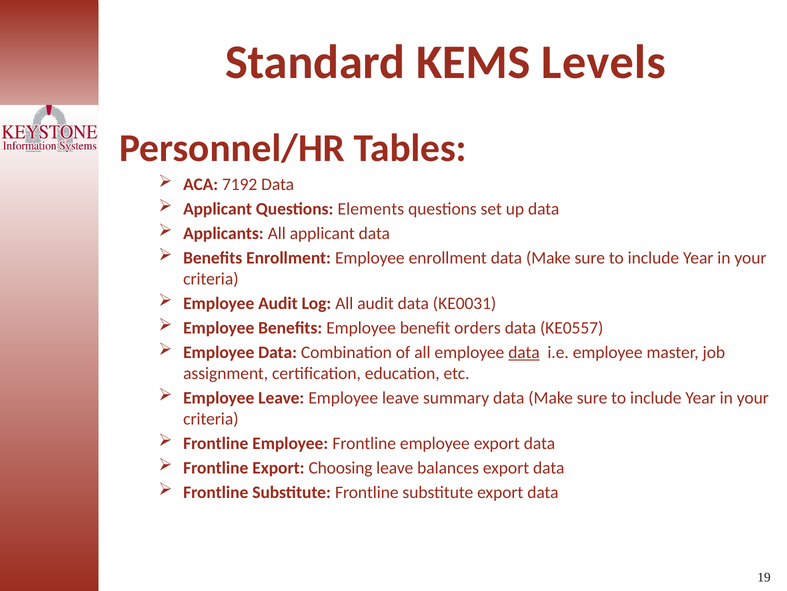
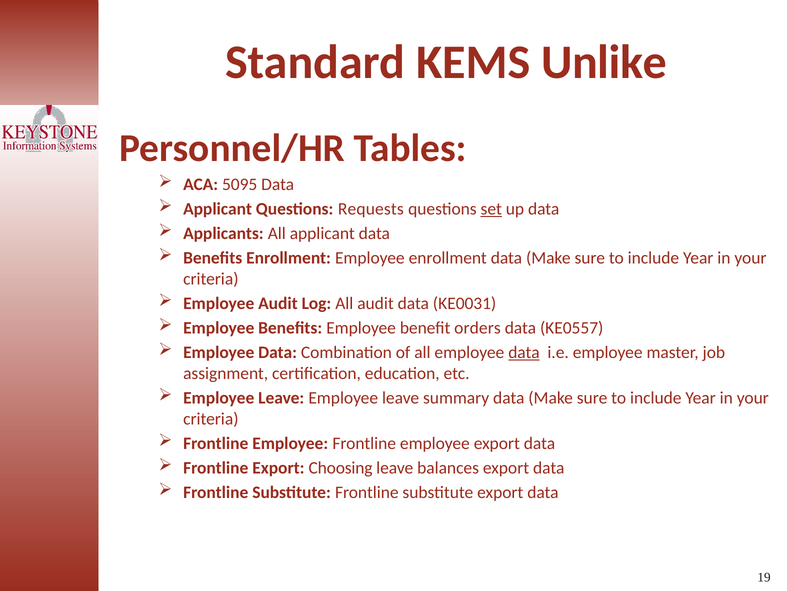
Levels: Levels -> Unlike
7192: 7192 -> 5095
Elements: Elements -> Requests
set underline: none -> present
